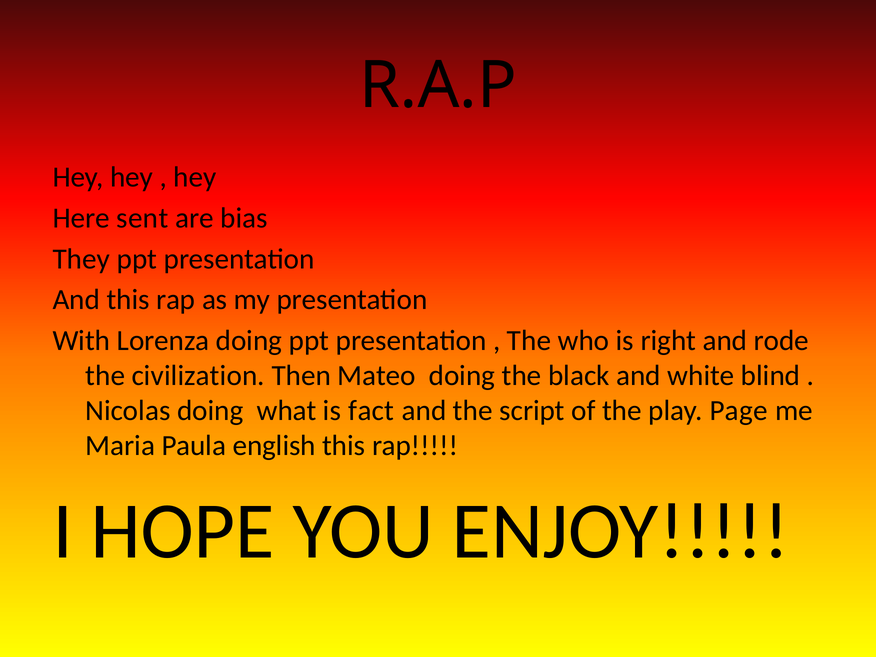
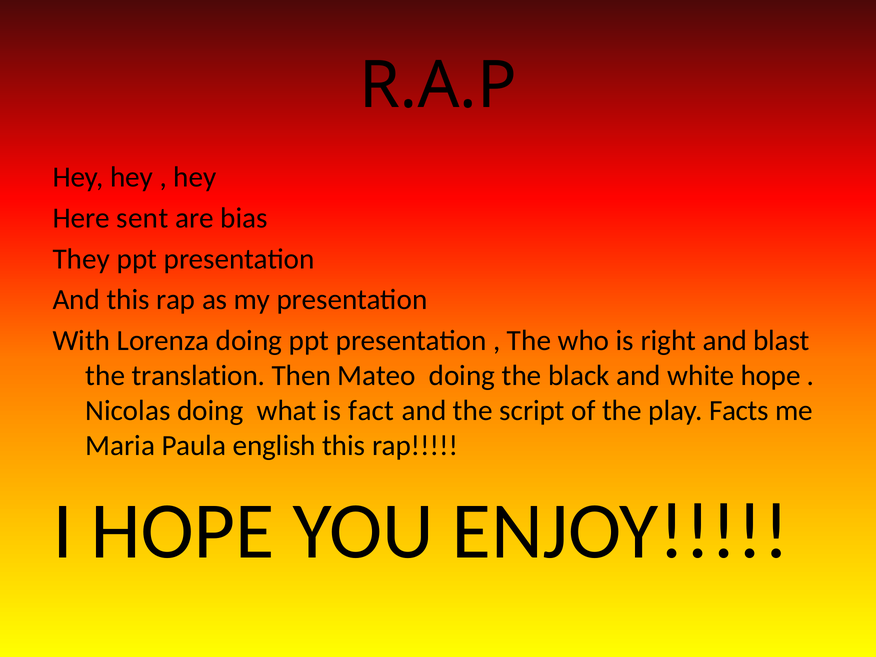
rode: rode -> blast
civilization: civilization -> translation
white blind: blind -> hope
Page: Page -> Facts
